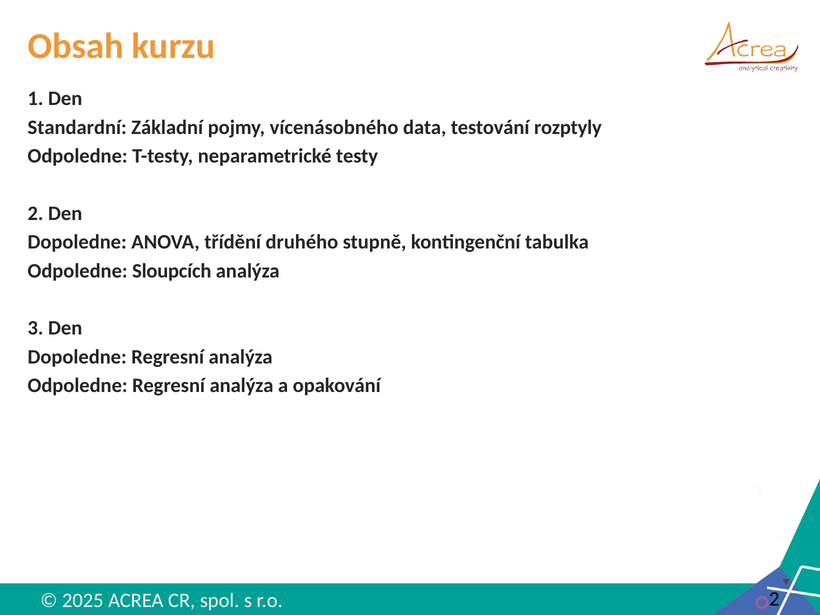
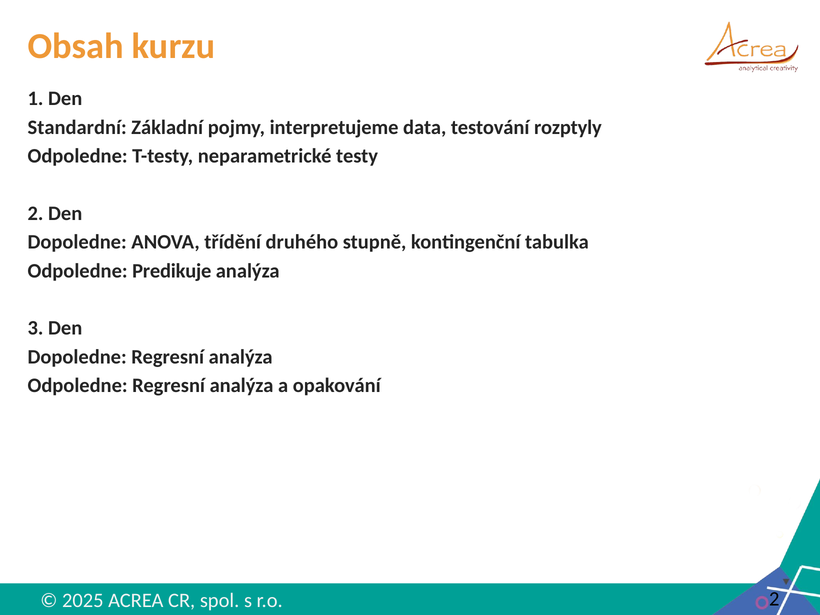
vícenásobného: vícenásobného -> interpretujeme
Sloupcích: Sloupcích -> Predikuje
